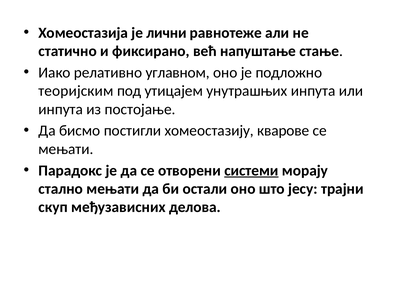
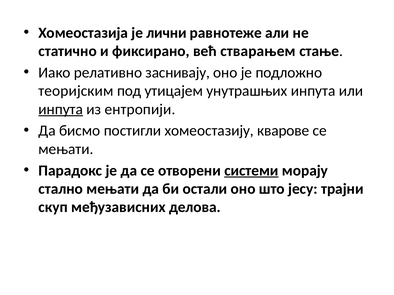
напуштање: напуштање -> стварањем
углавном: углавном -> заснивају
инпута at (61, 109) underline: none -> present
постојање: постојање -> ентропији
